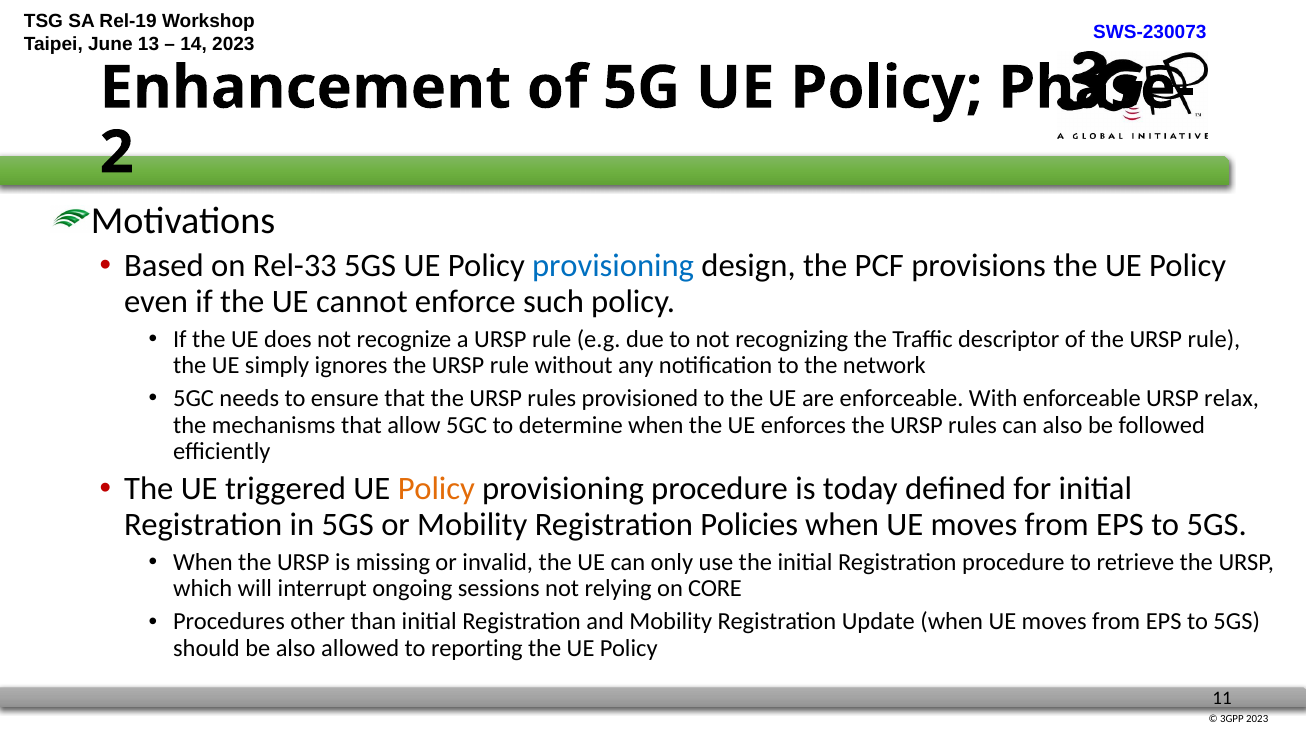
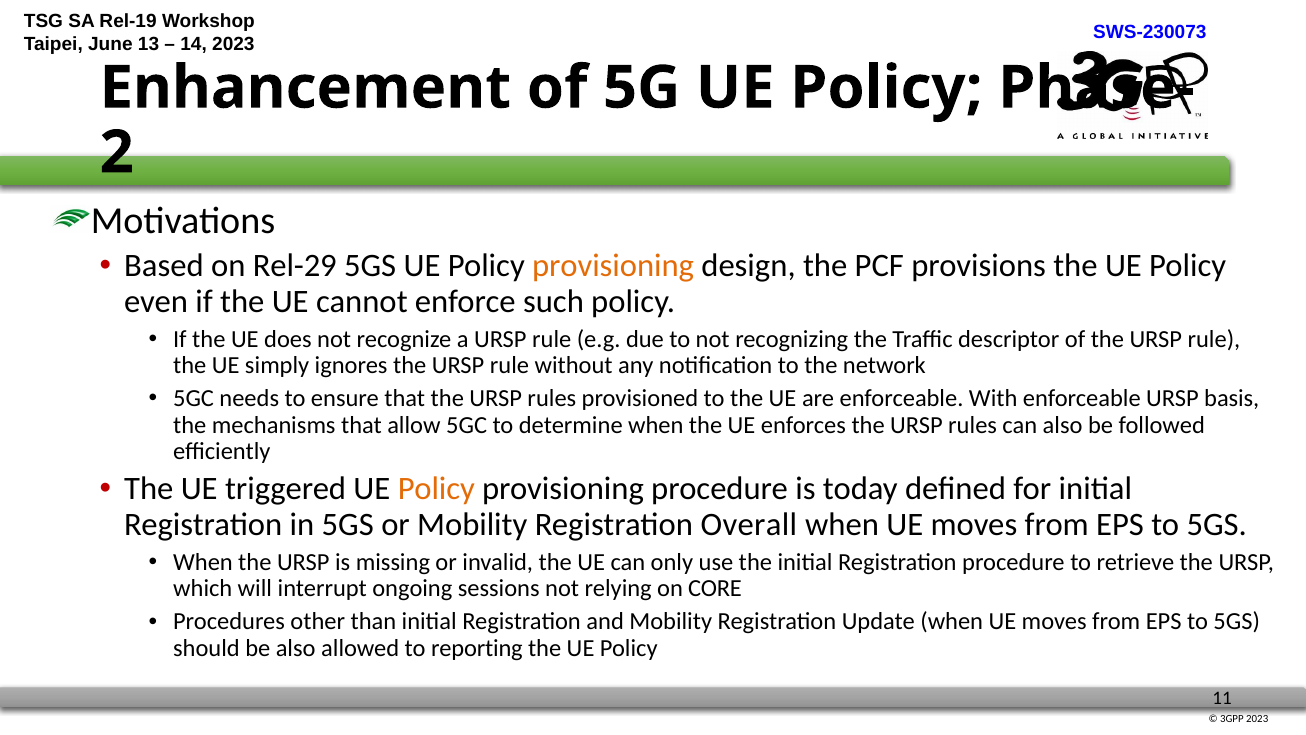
Rel-33: Rel-33 -> Rel-29
provisioning at (613, 266) colour: blue -> orange
relax: relax -> basis
Policies: Policies -> Overall
